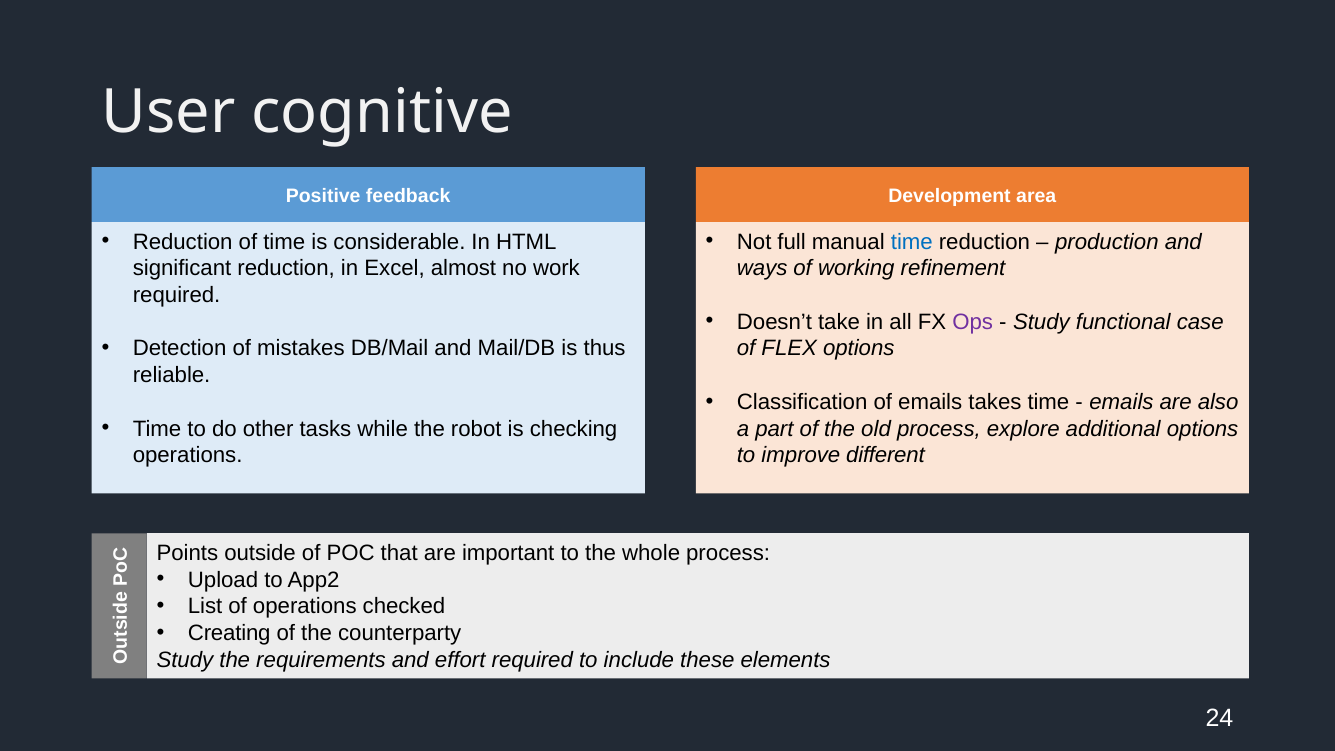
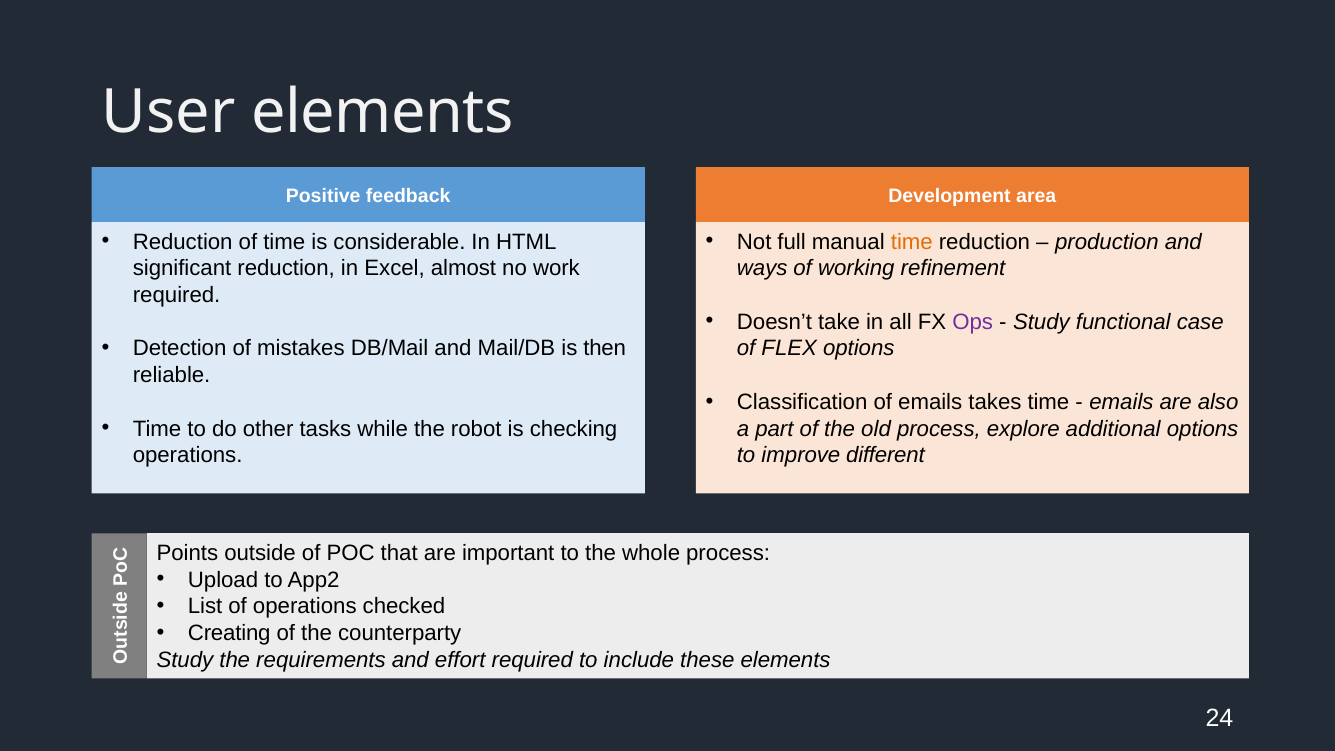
User cognitive: cognitive -> elements
time at (912, 242) colour: blue -> orange
thus: thus -> then
